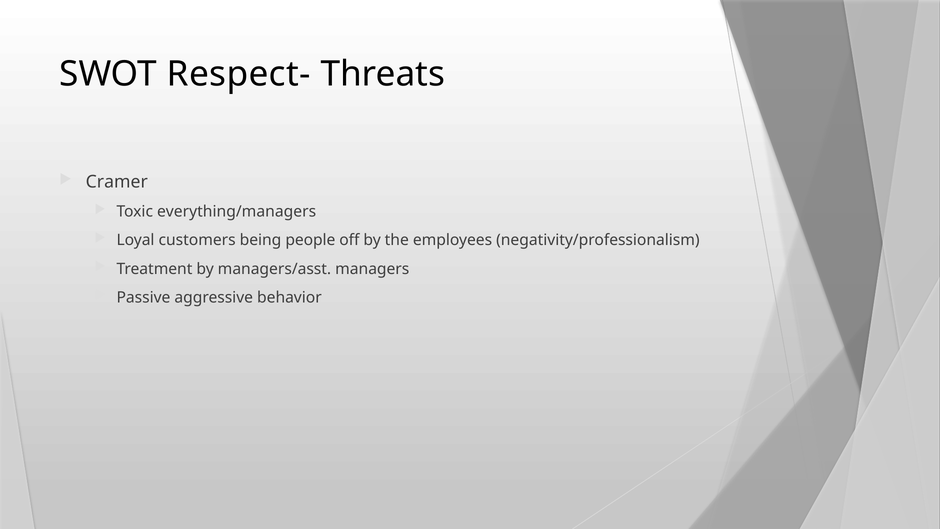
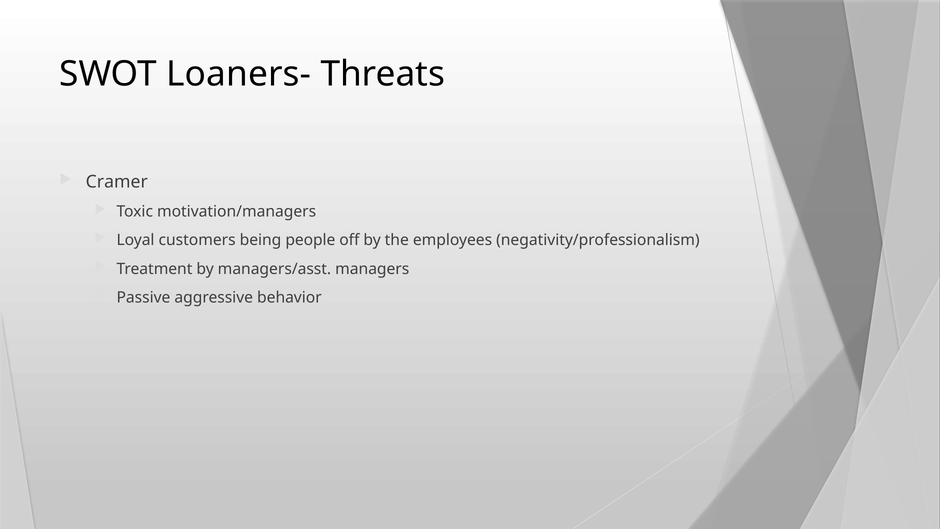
Respect-: Respect- -> Loaners-
everything/managers: everything/managers -> motivation/managers
